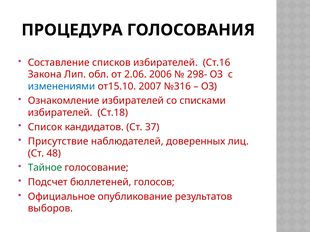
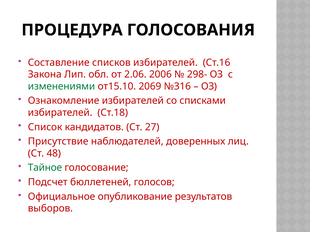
изменениями colour: blue -> green
2007: 2007 -> 2069
37: 37 -> 27
